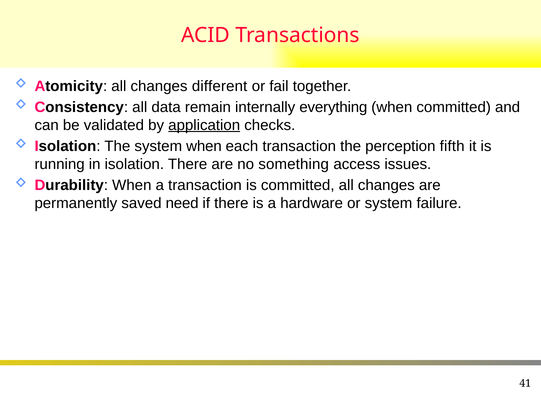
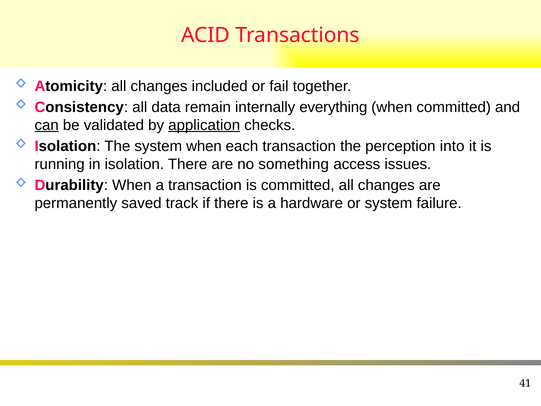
different: different -> included
can underline: none -> present
fifth: fifth -> into
need: need -> track
